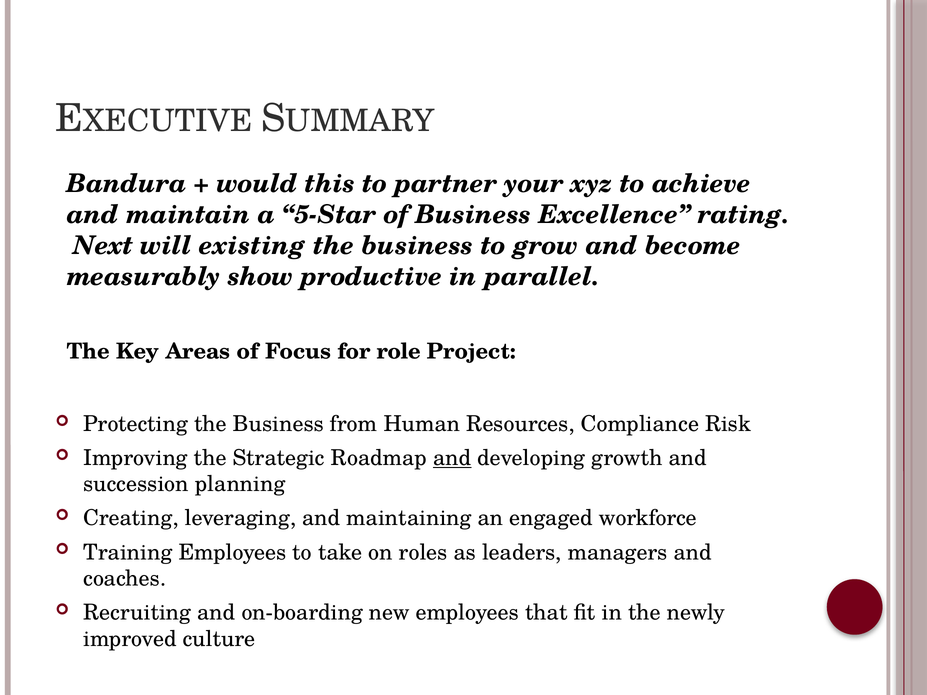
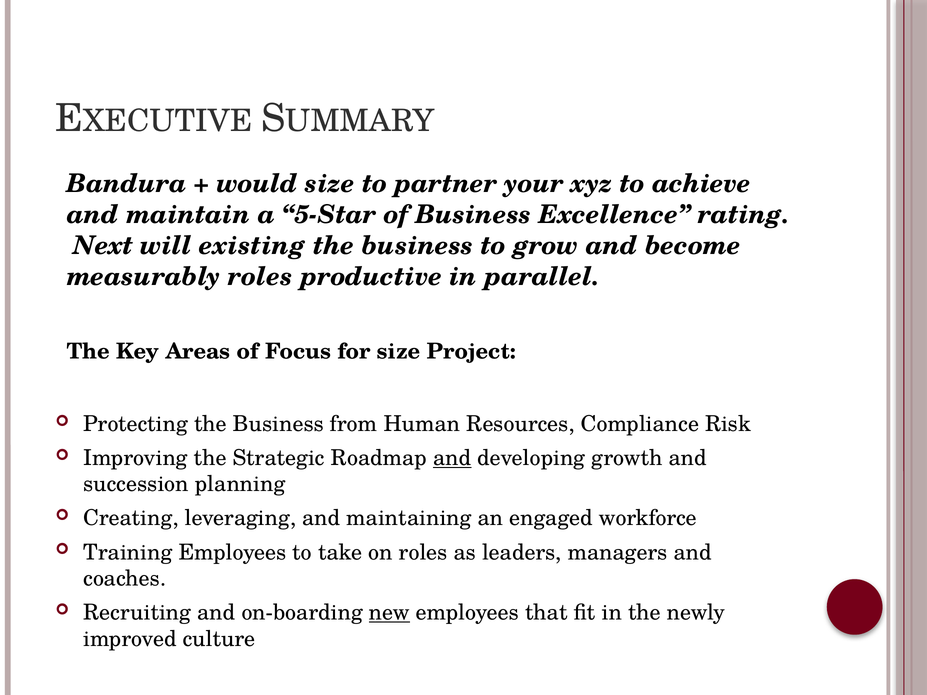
would this: this -> size
measurably show: show -> roles
for role: role -> size
new underline: none -> present
